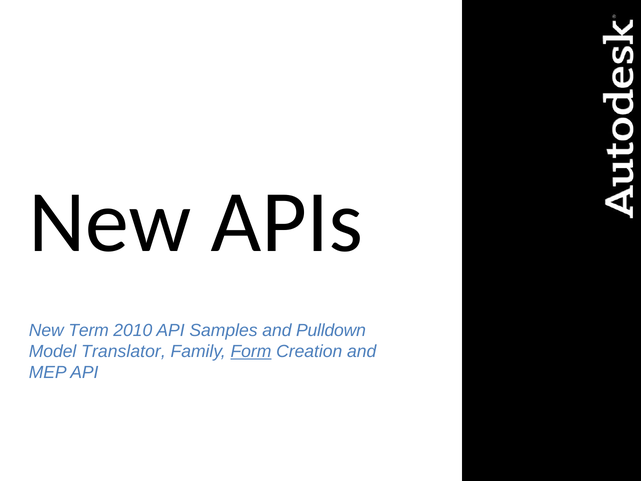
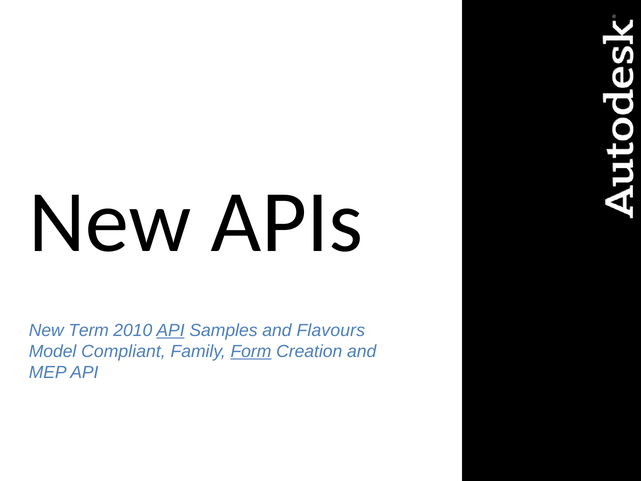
API at (171, 330) underline: none -> present
Pulldown: Pulldown -> Flavours
Translator: Translator -> Compliant
